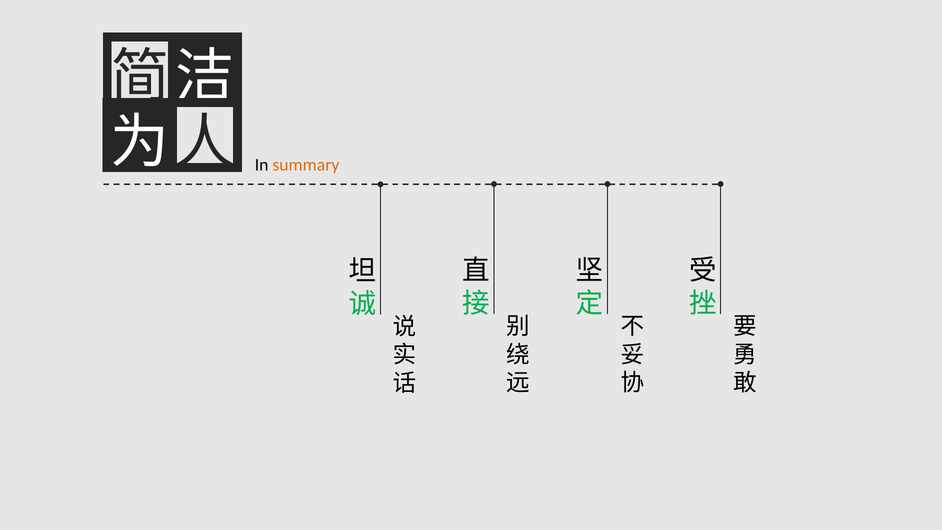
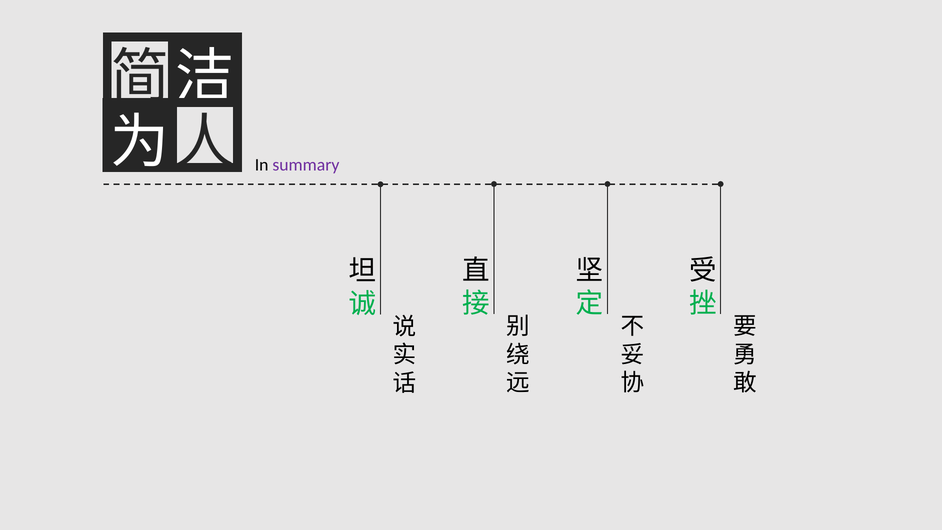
summary colour: orange -> purple
